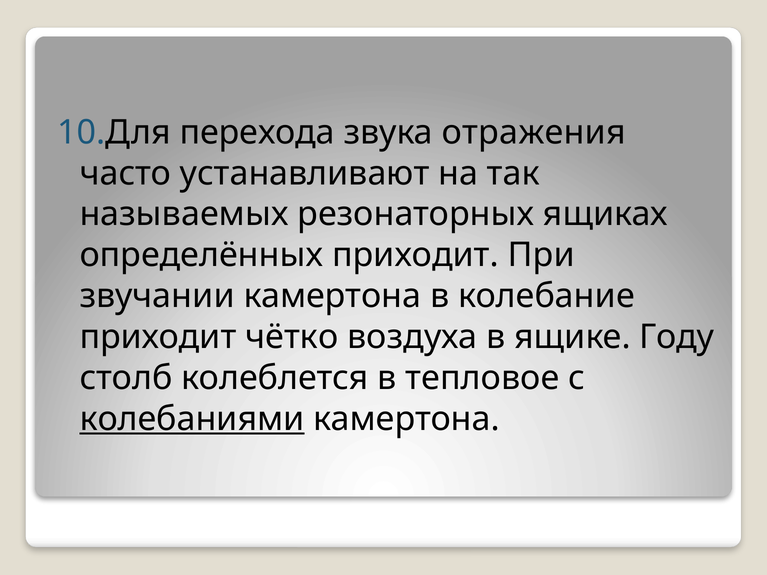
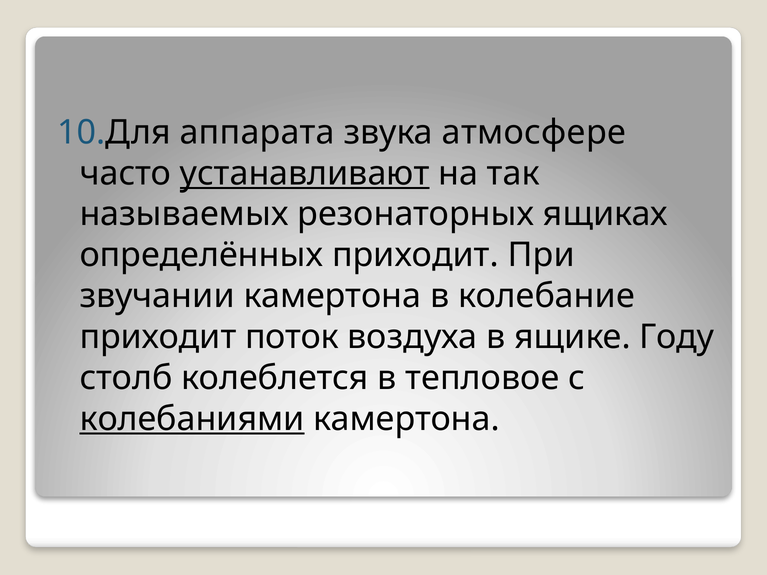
перехода: перехода -> аппарата
отражения: отражения -> атмосфере
устанавливают underline: none -> present
чётко: чётко -> поток
